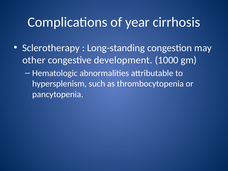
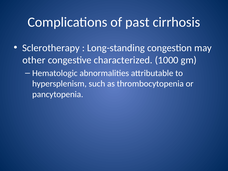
year: year -> past
development: development -> characterized
